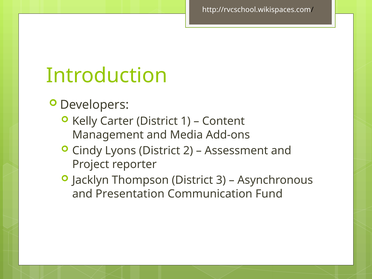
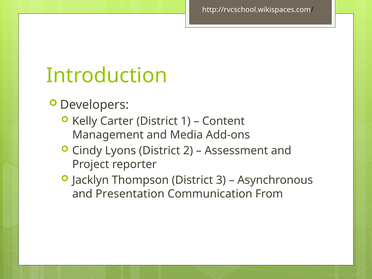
Fund: Fund -> From
